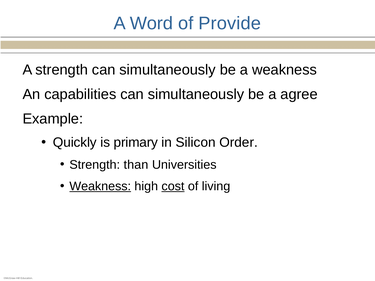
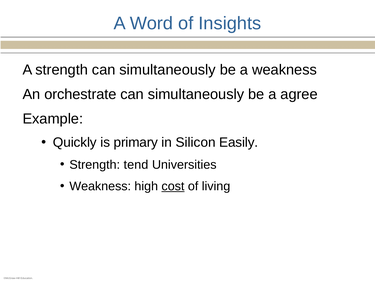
Provide: Provide -> Insights
capabilities: capabilities -> orchestrate
Order: Order -> Easily
than: than -> tend
Weakness at (100, 187) underline: present -> none
